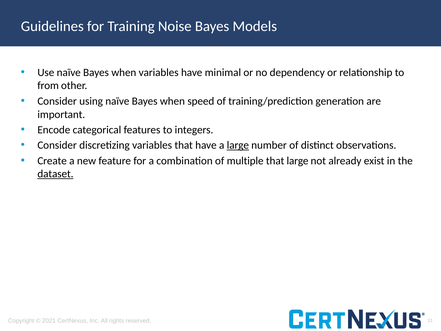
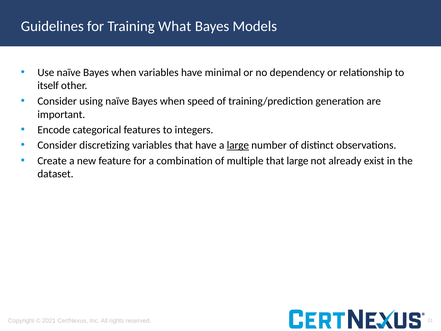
Noise: Noise -> What
from: from -> itself
dataset underline: present -> none
